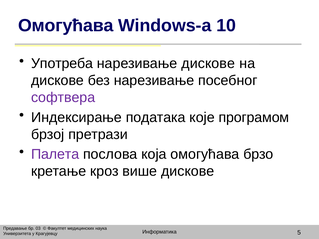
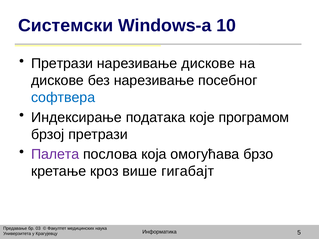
Омогућава at (66, 25): Омогућава -> Системски
Употреба at (62, 64): Употреба -> Претрази
софтвера colour: purple -> blue
више дискове: дискове -> гигабајт
